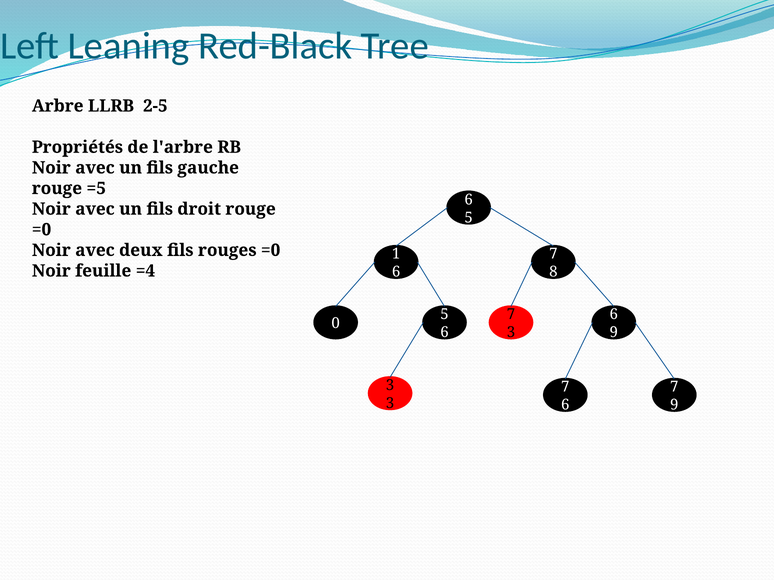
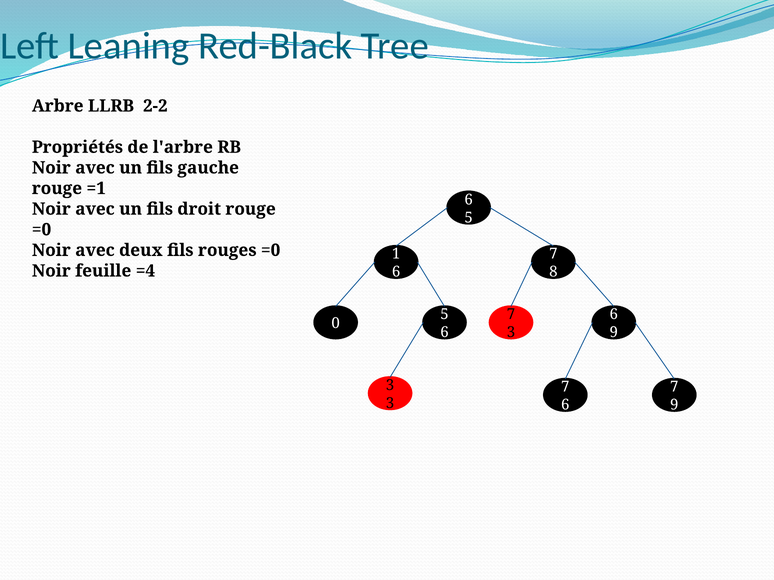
2-5: 2-5 -> 2-2
=5: =5 -> =1
